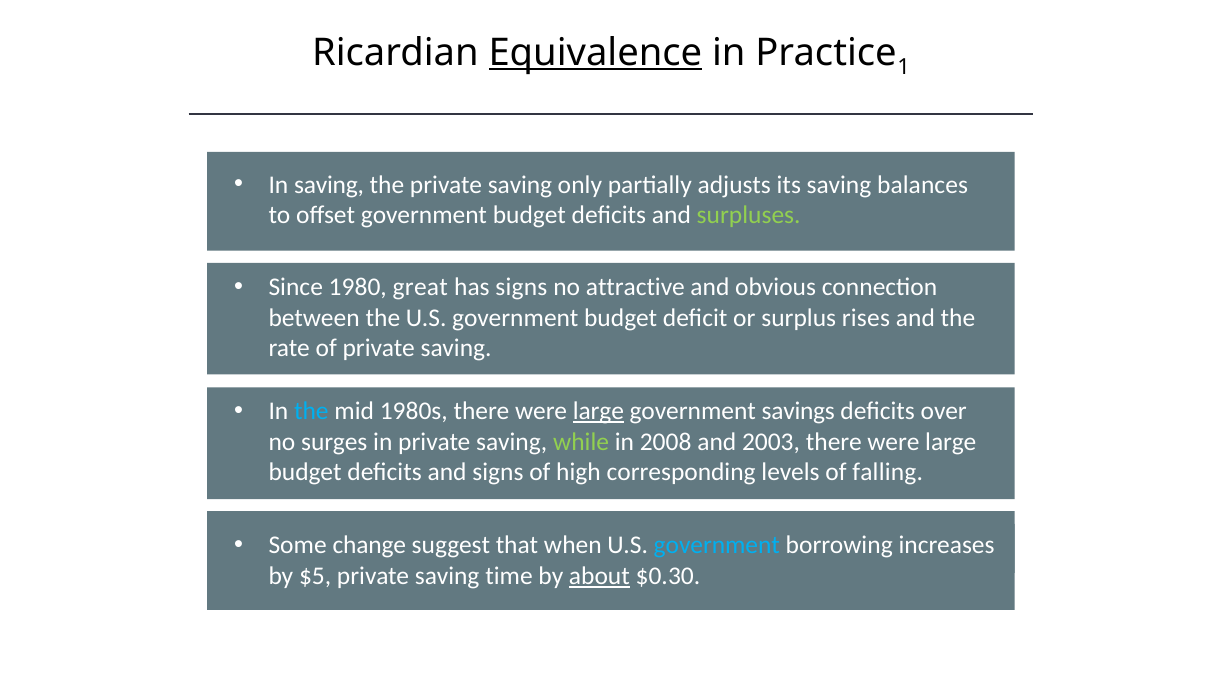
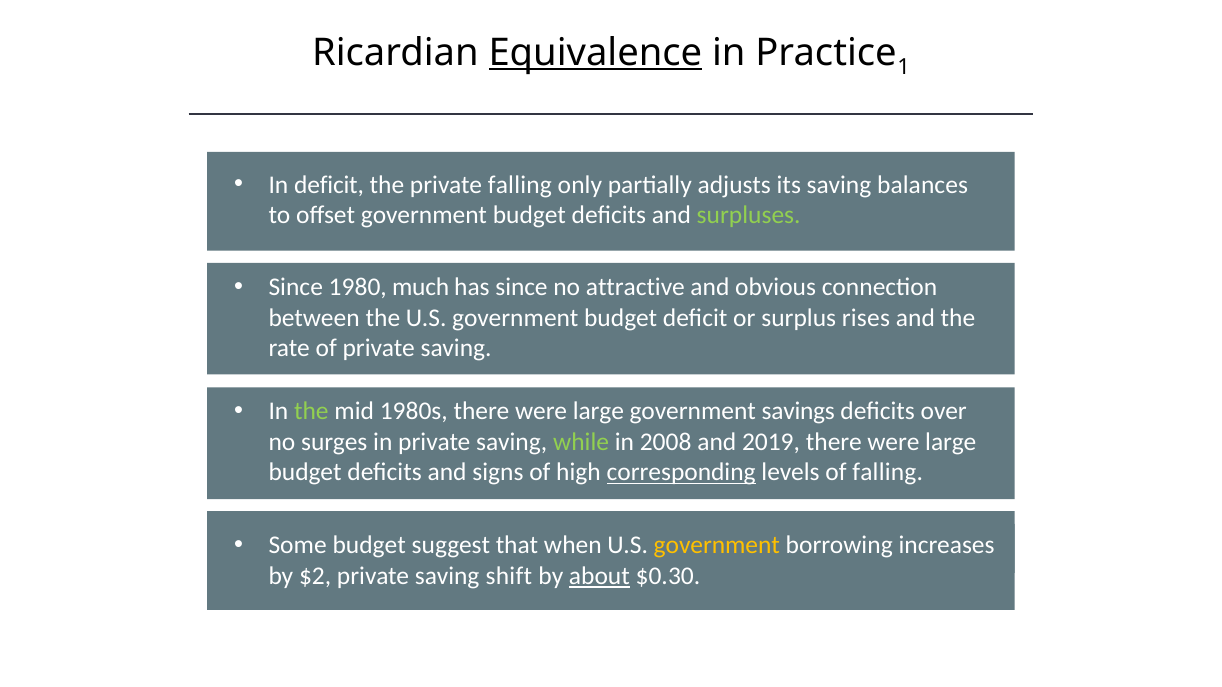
In saving: saving -> deficit
the private saving: saving -> falling
great: great -> much
has signs: signs -> since
the at (311, 411) colour: light blue -> light green
large at (598, 411) underline: present -> none
2003: 2003 -> 2019
corresponding underline: none -> present
Some change: change -> budget
government at (717, 546) colour: light blue -> yellow
$5: $5 -> $2
time: time -> shift
